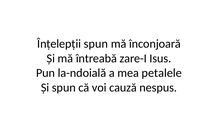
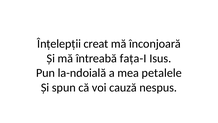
Înțelepții spun: spun -> creat
zare-I: zare-I -> fața-I
